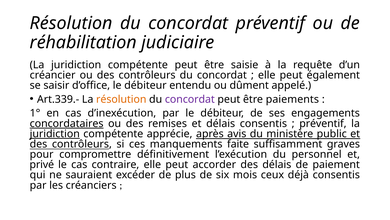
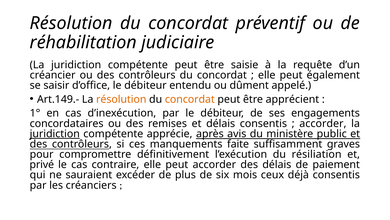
Art.339.‐: Art.339.‐ -> Art.149.‐
concordat at (190, 99) colour: purple -> orange
paiements: paiements -> apprécient
concordataires underline: present -> none
préventif at (323, 123): préventif -> accorder
personnel: personnel -> résiliation
